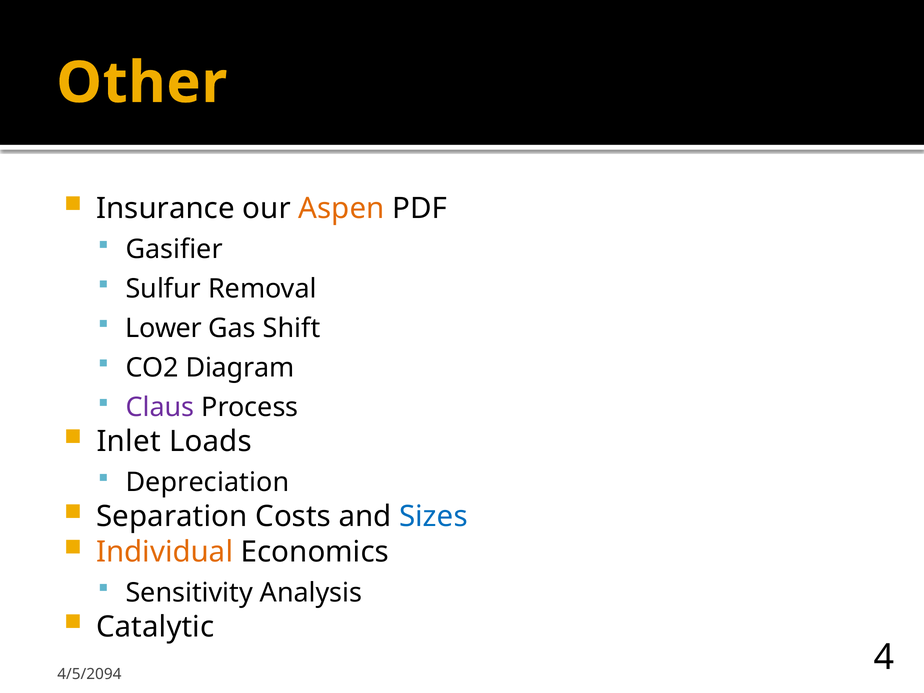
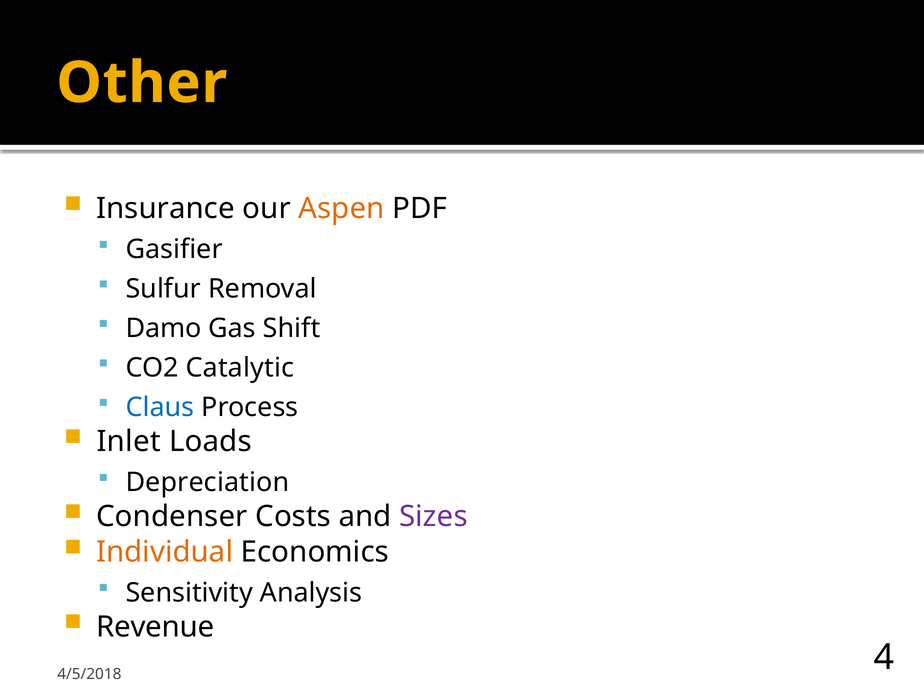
Lower: Lower -> Damo
Diagram: Diagram -> Catalytic
Claus colour: purple -> blue
Separation: Separation -> Condenser
Sizes colour: blue -> purple
Catalytic: Catalytic -> Revenue
4/5/2094: 4/5/2094 -> 4/5/2018
